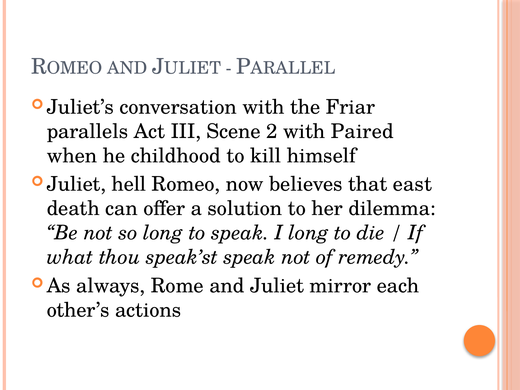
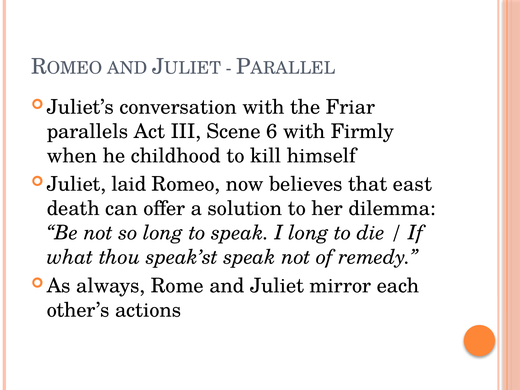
2: 2 -> 6
Paired: Paired -> Firmly
hell: hell -> laid
